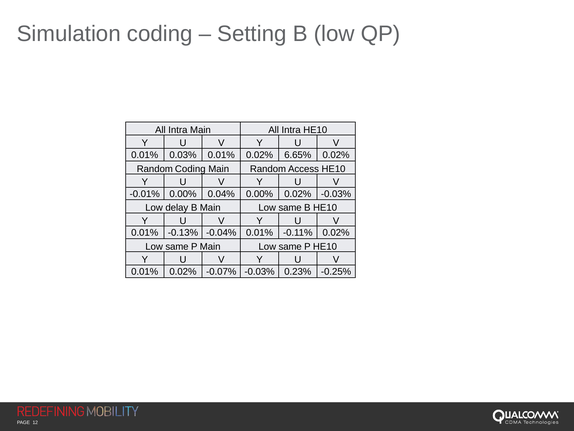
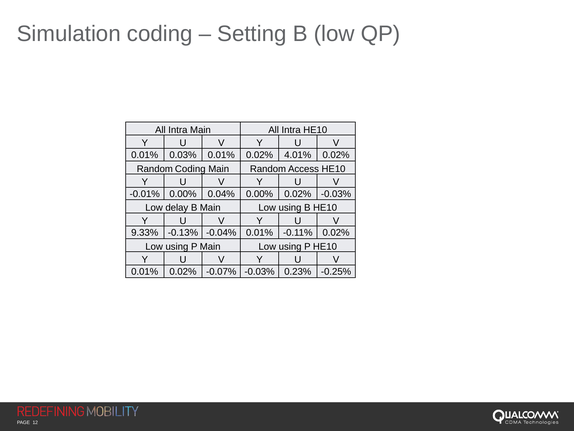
6.65%: 6.65% -> 4.01%
B Main Low same: same -> using
0.01% at (145, 233): 0.01% -> 9.33%
same at (177, 246): same -> using
P Main Low same: same -> using
